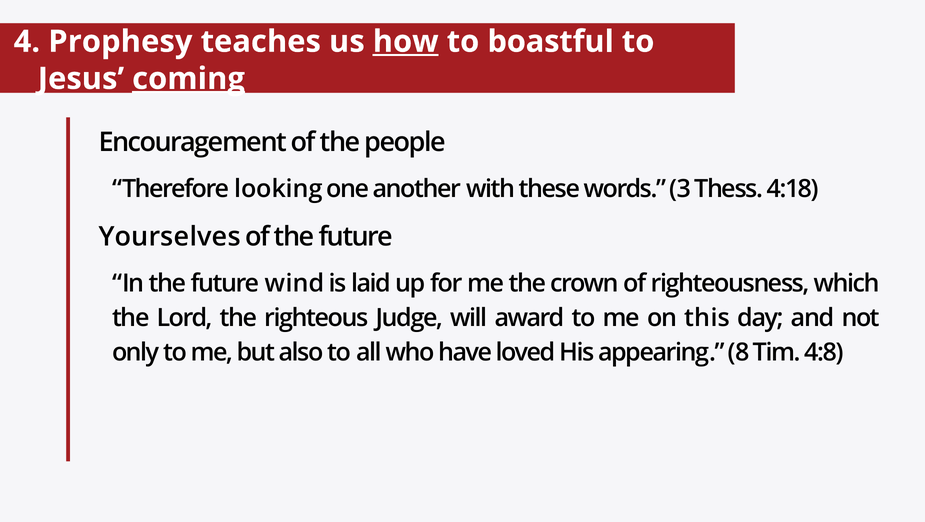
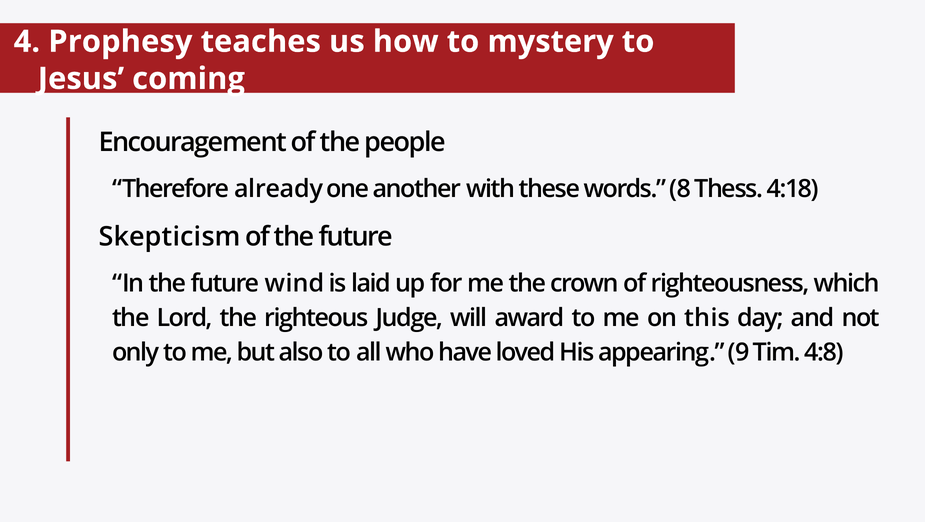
how underline: present -> none
boastful: boastful -> mystery
coming underline: present -> none
looking: looking -> already
3: 3 -> 8
Yourselves: Yourselves -> Skepticism
8: 8 -> 9
